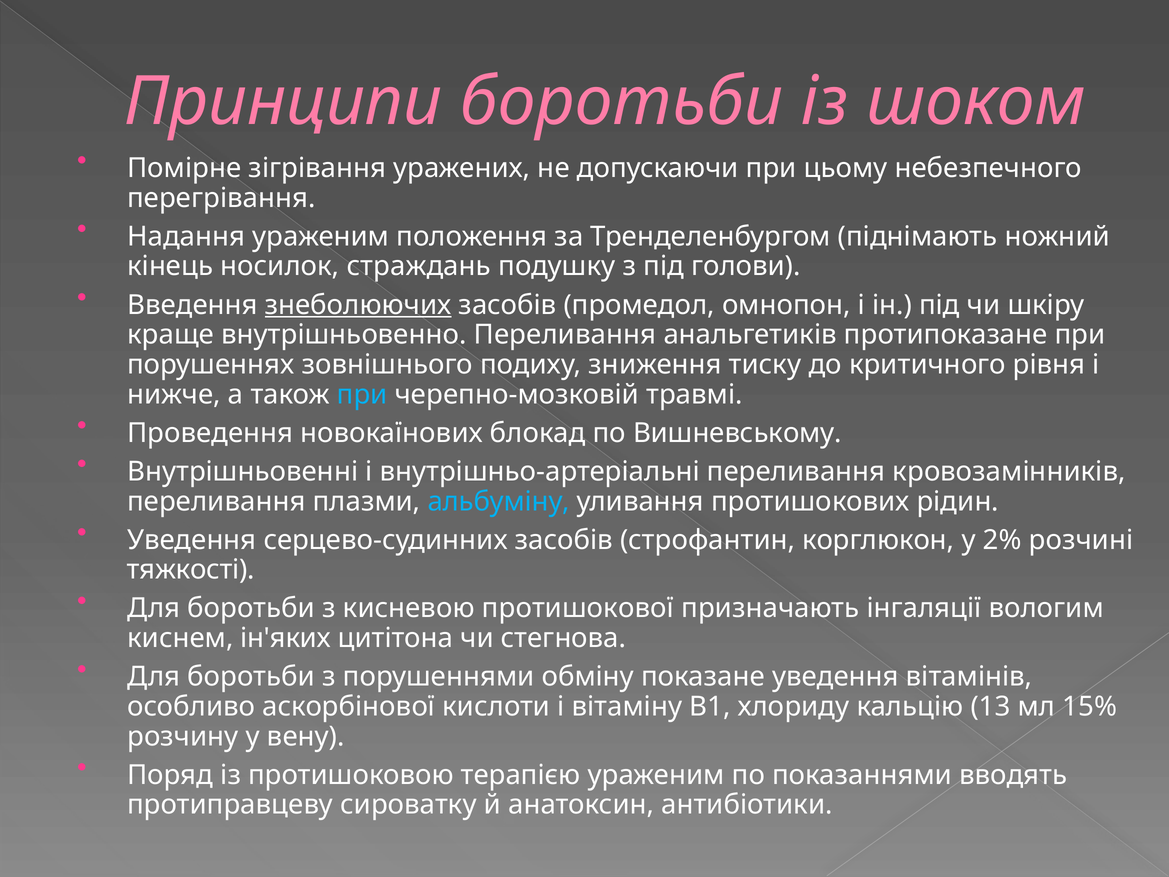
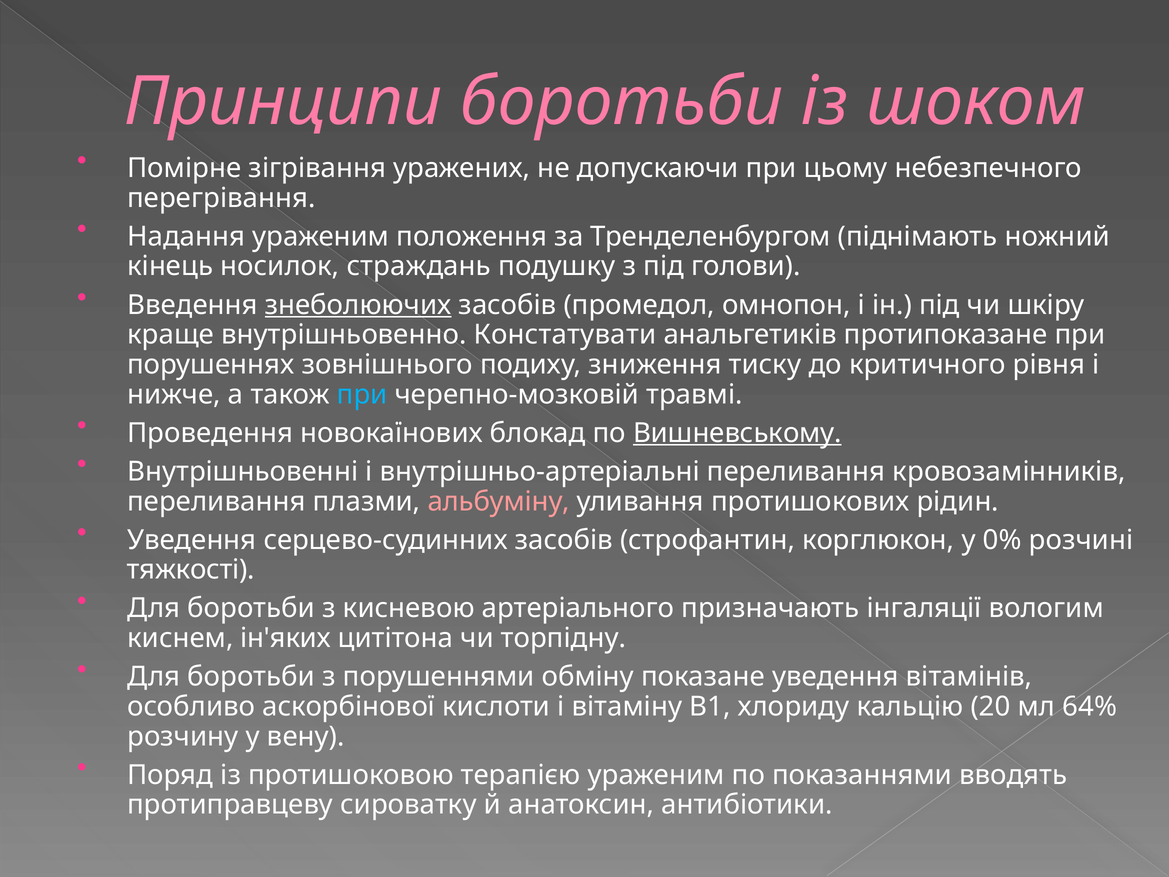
внутрішньовенно Переливання: Переливання -> Констатувати
Вишневському underline: none -> present
альбуміну colour: light blue -> pink
2%: 2% -> 0%
протишокової: протишокової -> артеріального
стегнова: стегнова -> торпідну
13: 13 -> 20
15%: 15% -> 64%
